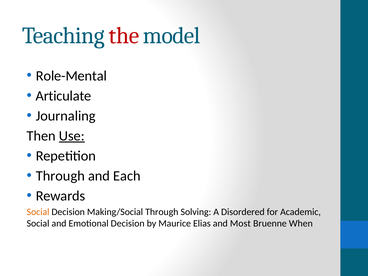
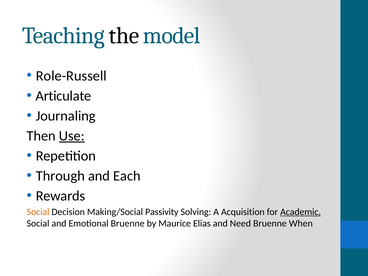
the colour: red -> black
Role-Mental: Role-Mental -> Role-Russell
Making/Social Through: Through -> Passivity
Disordered: Disordered -> Acquisition
Academic underline: none -> present
Emotional Decision: Decision -> Bruenne
Most: Most -> Need
